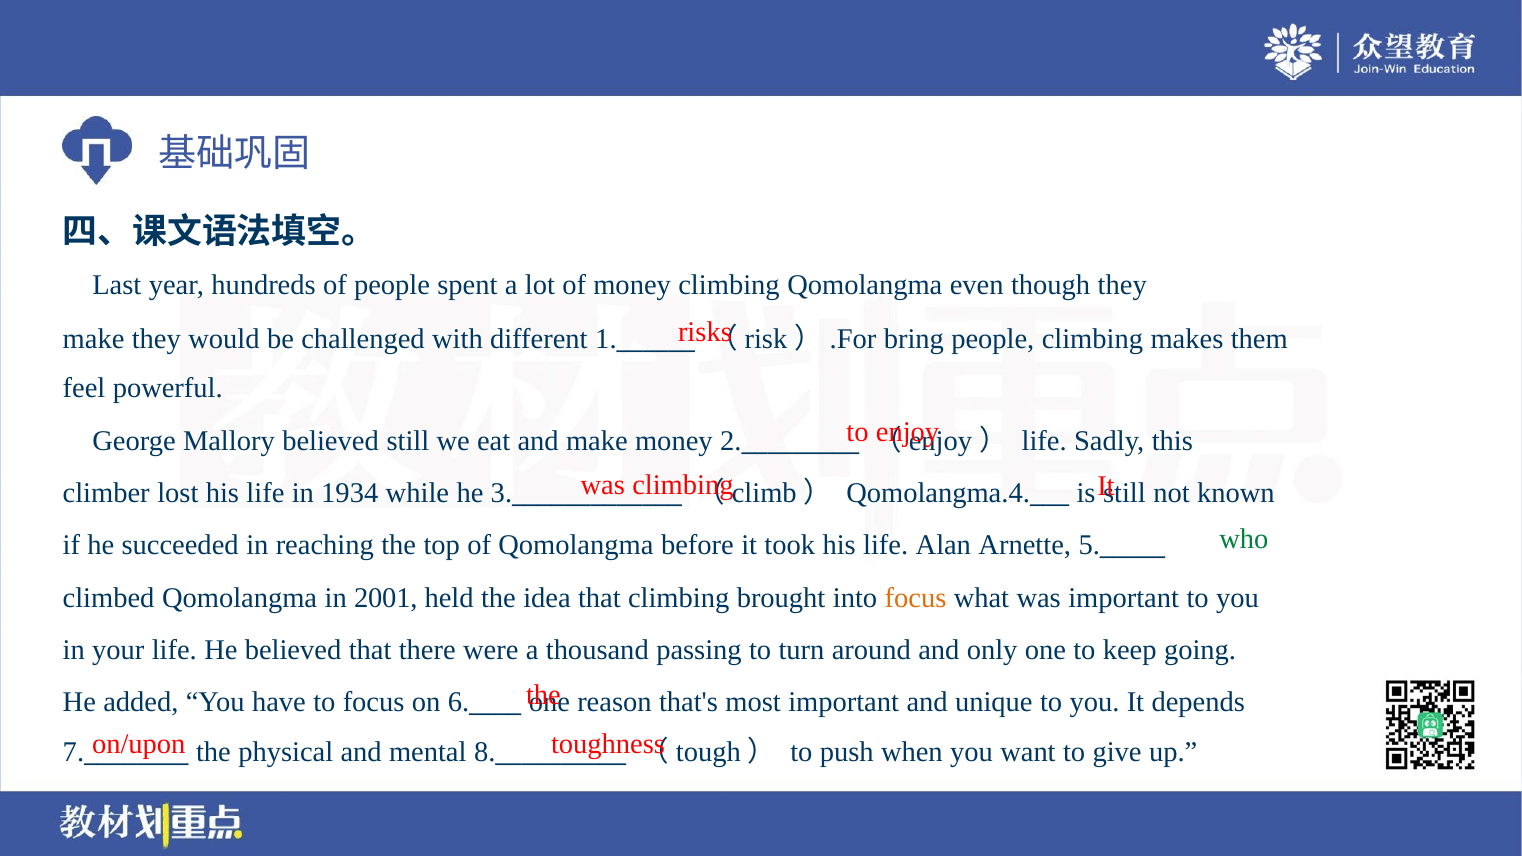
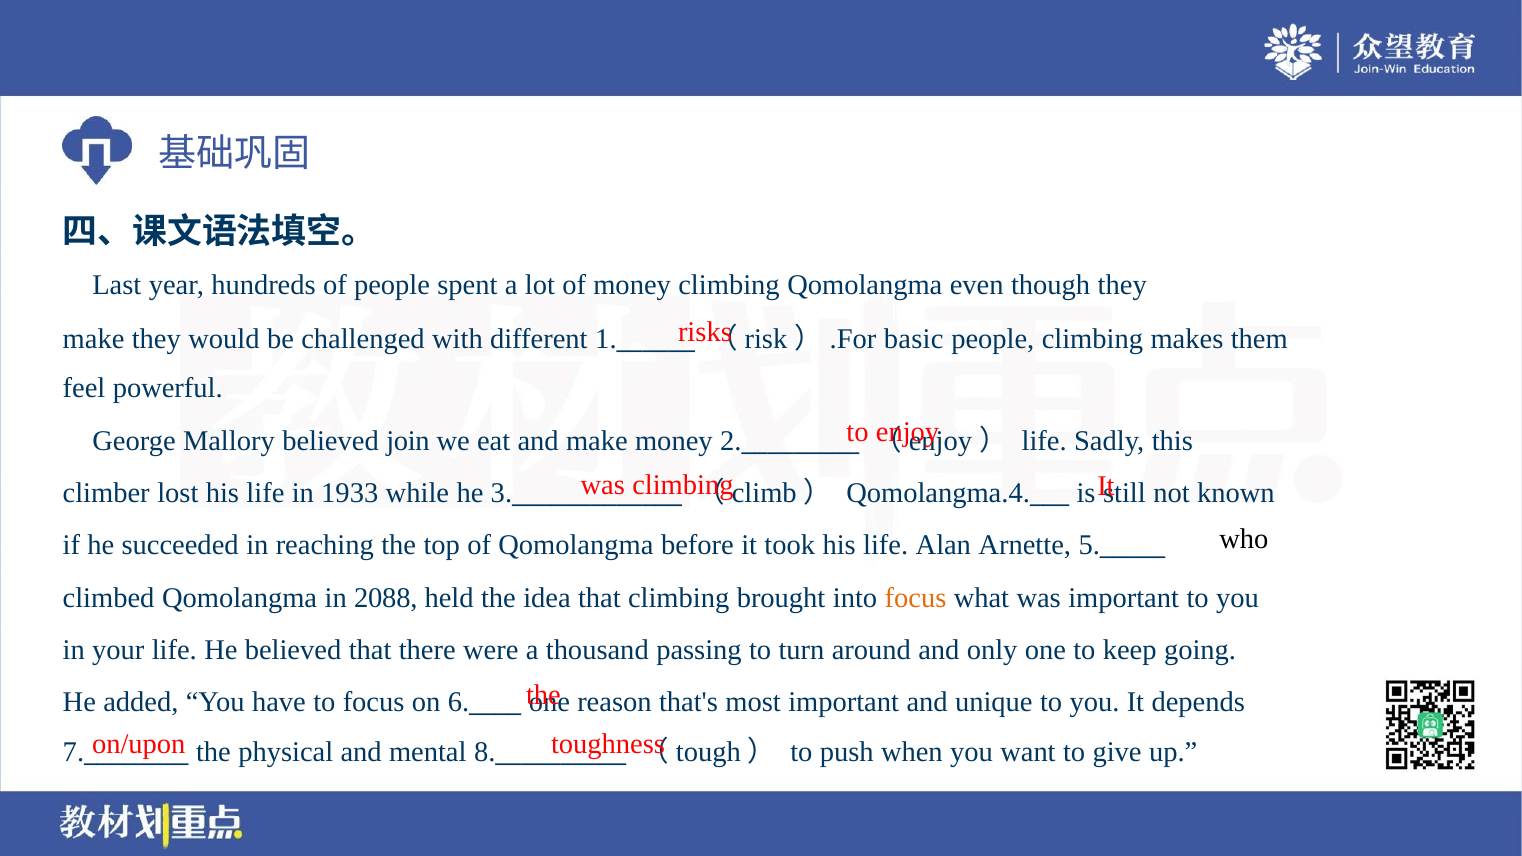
bring: bring -> basic
believed still: still -> join
1934: 1934 -> 1933
who colour: green -> black
2001: 2001 -> 2088
